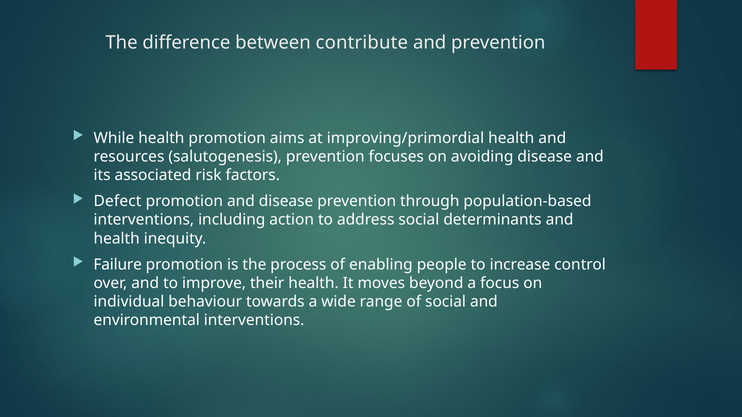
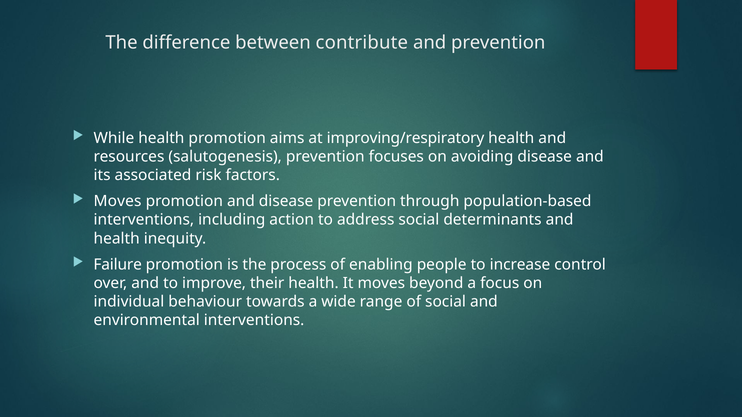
improving/primordial: improving/primordial -> improving/respiratory
Defect at (118, 201): Defect -> Moves
